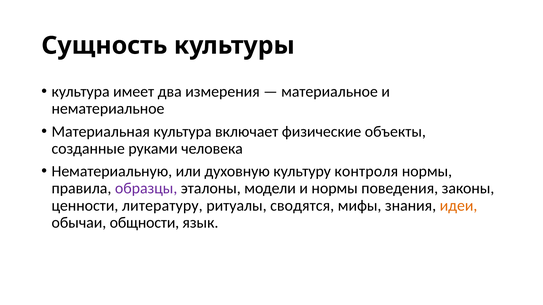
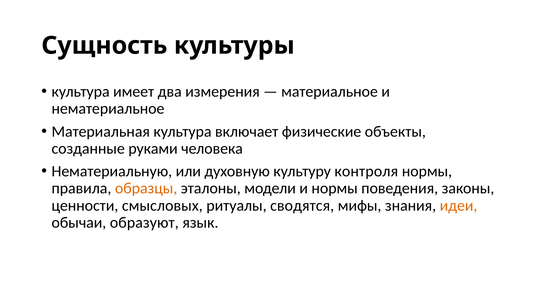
образцы colour: purple -> orange
литературу: литературу -> смысловых
общности: общности -> образуют
